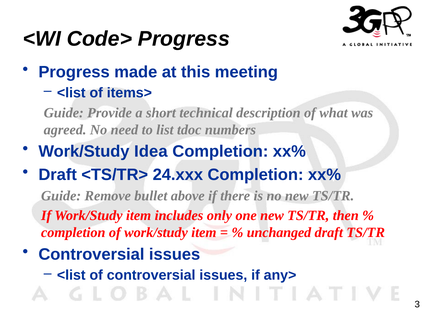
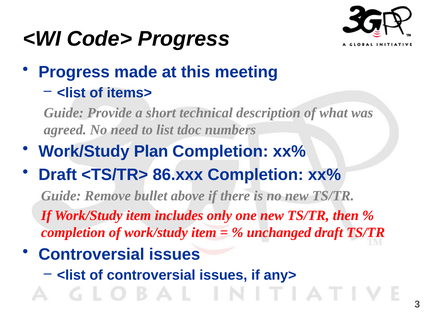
Idea: Idea -> Plan
24.xxx: 24.xxx -> 86.xxx
